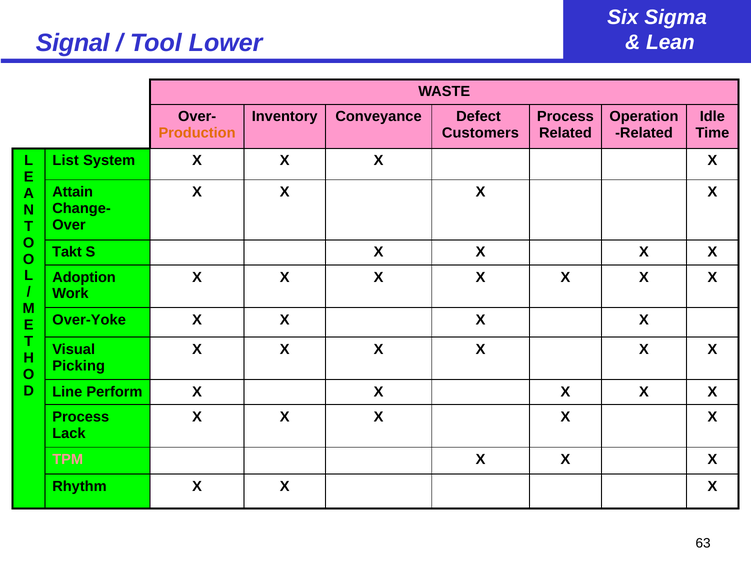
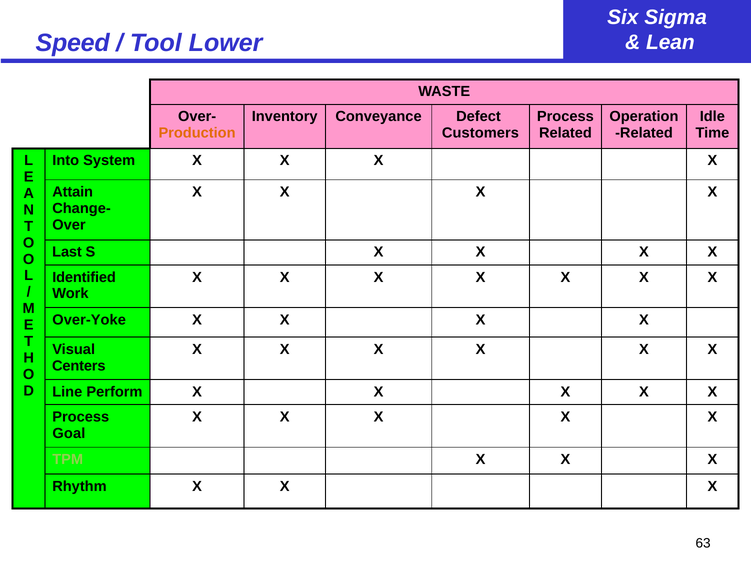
Signal: Signal -> Speed
List: List -> Into
Takt: Takt -> Last
Adoption: Adoption -> Identified
Picking: Picking -> Centers
Lack: Lack -> Goal
TPM colour: pink -> light green
